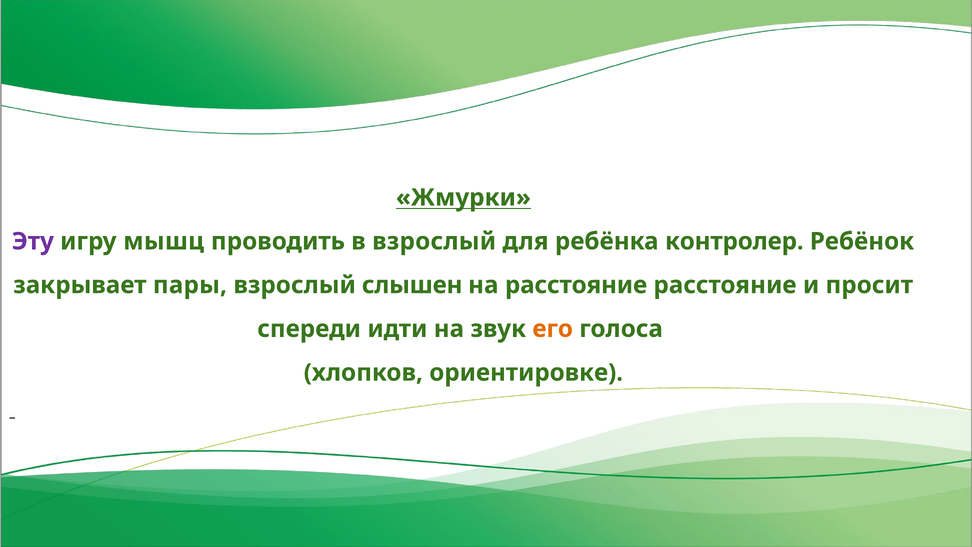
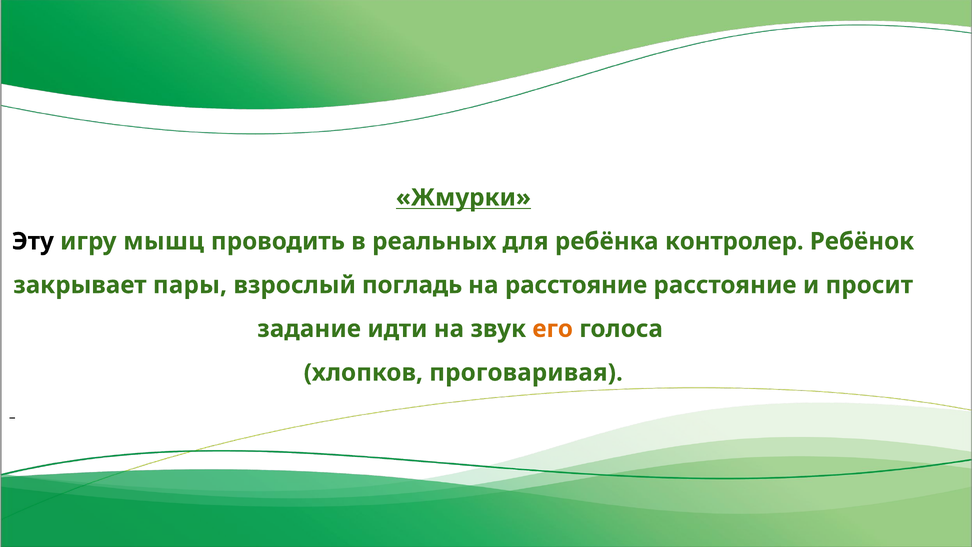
Эту colour: purple -> black
в взрослый: взрослый -> реальных
слышен: слышен -> погладь
спереди: спереди -> задание
ориентировке: ориентировке -> проговаривая
